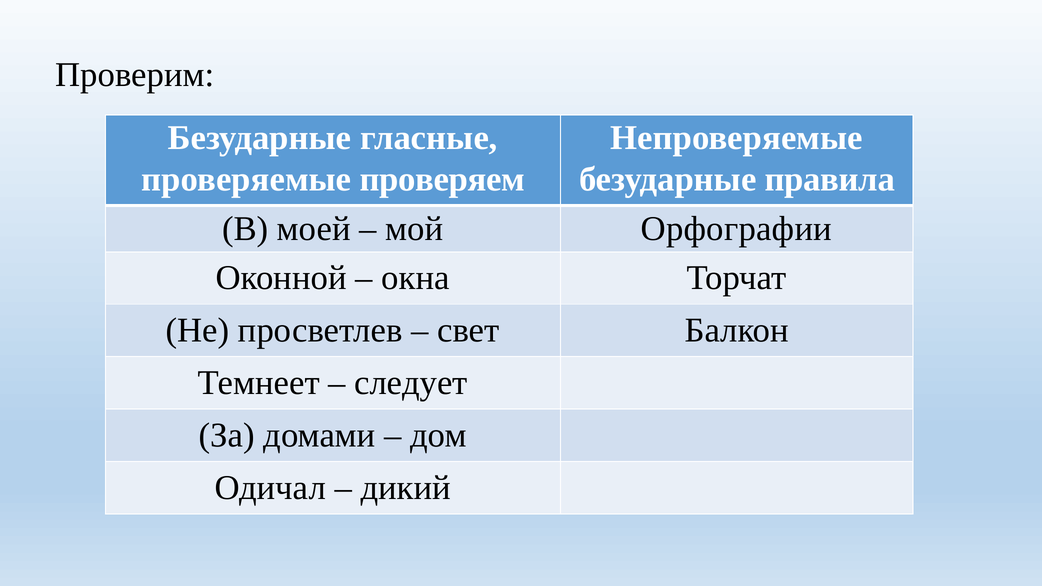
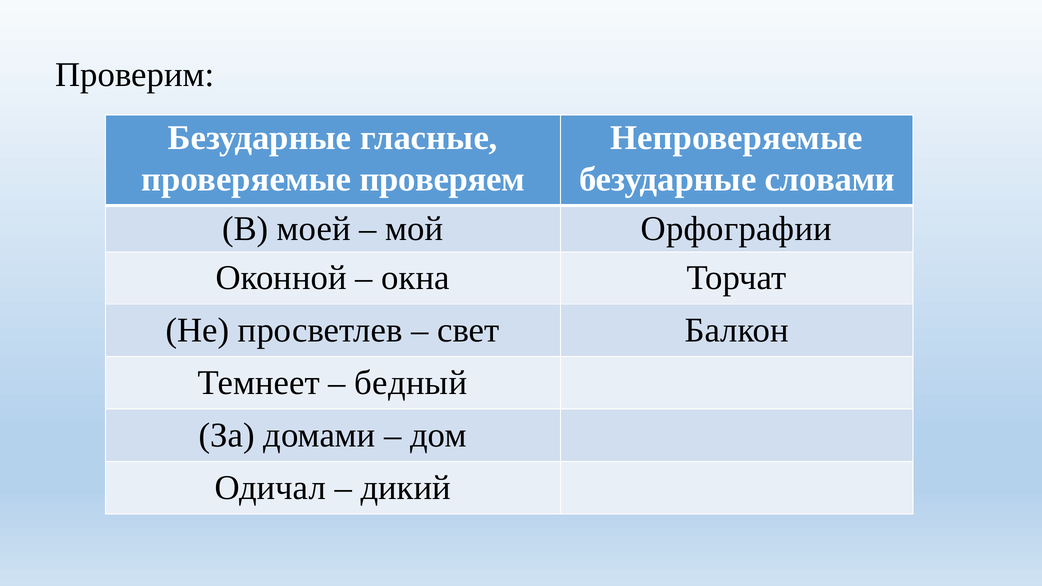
правила: правила -> словами
следует: следует -> бедный
